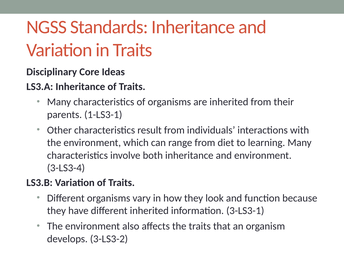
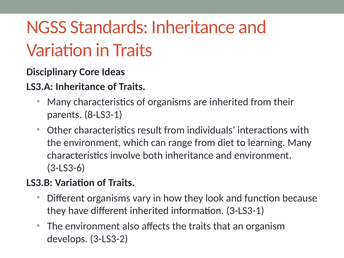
1-LS3-1: 1-LS3-1 -> 8-LS3-1
3-LS3-4: 3-LS3-4 -> 3-LS3-6
